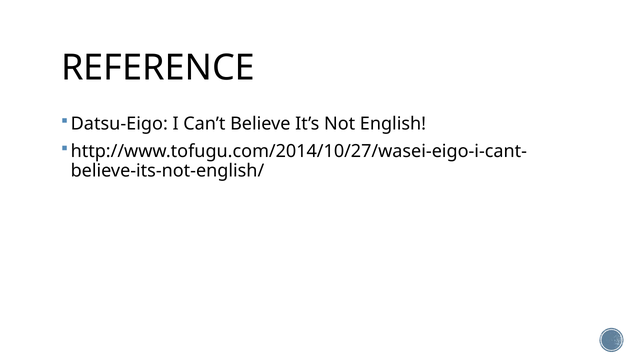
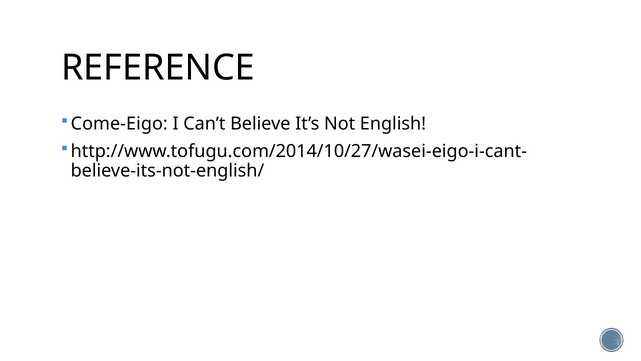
Datsu-Eigo: Datsu-Eigo -> Come-Eigo
